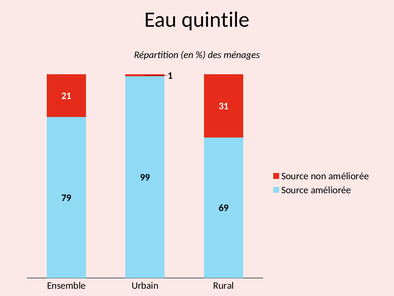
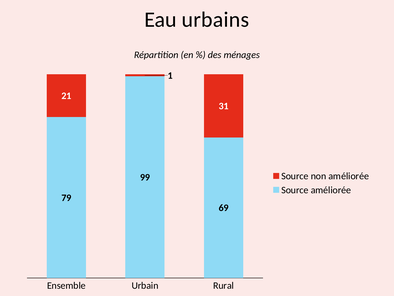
quintile: quintile -> urbains
